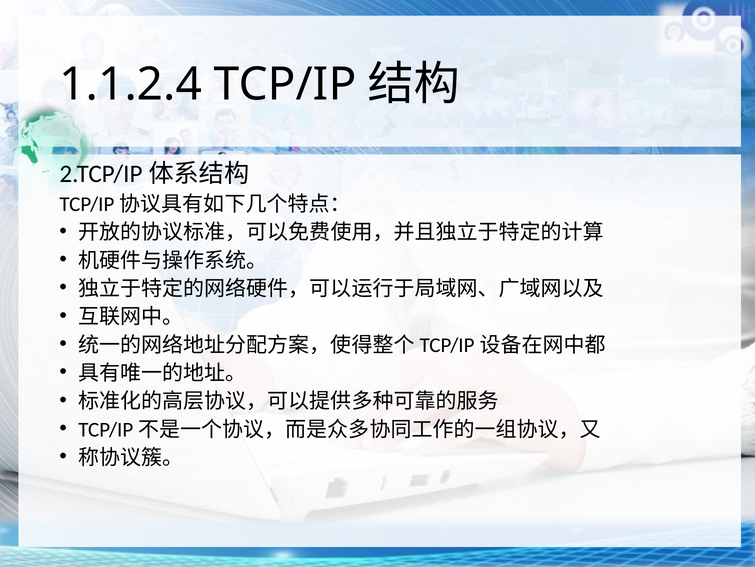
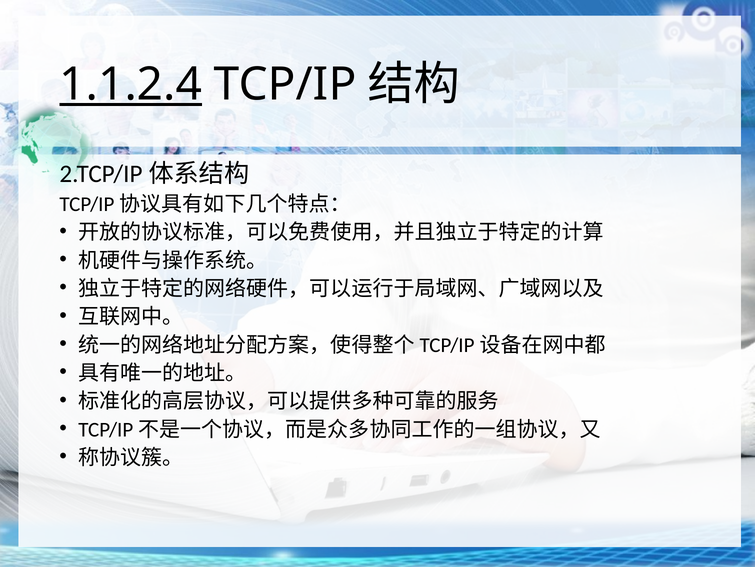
1.1.2.4 underline: none -> present
